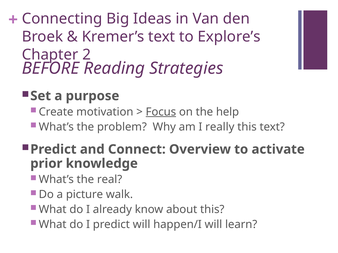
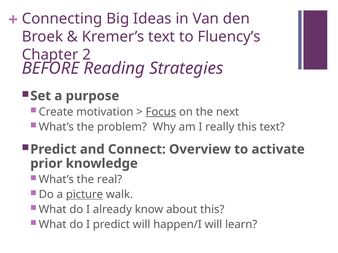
Explore’s: Explore’s -> Fluency’s
help: help -> next
picture underline: none -> present
